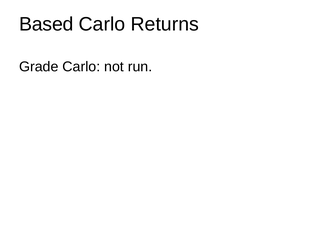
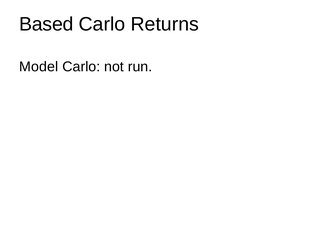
Grade: Grade -> Model
